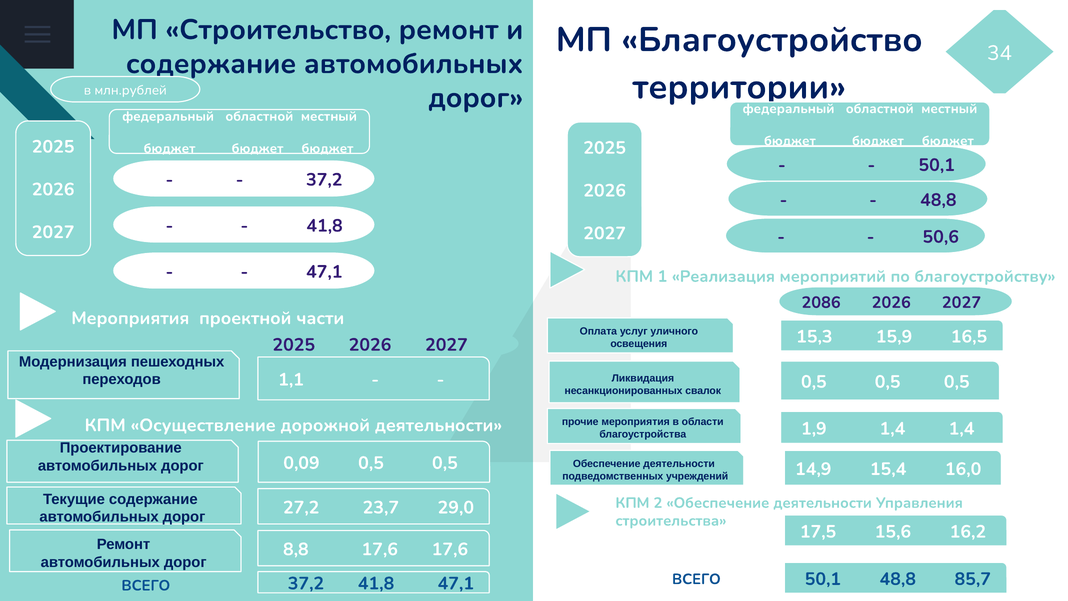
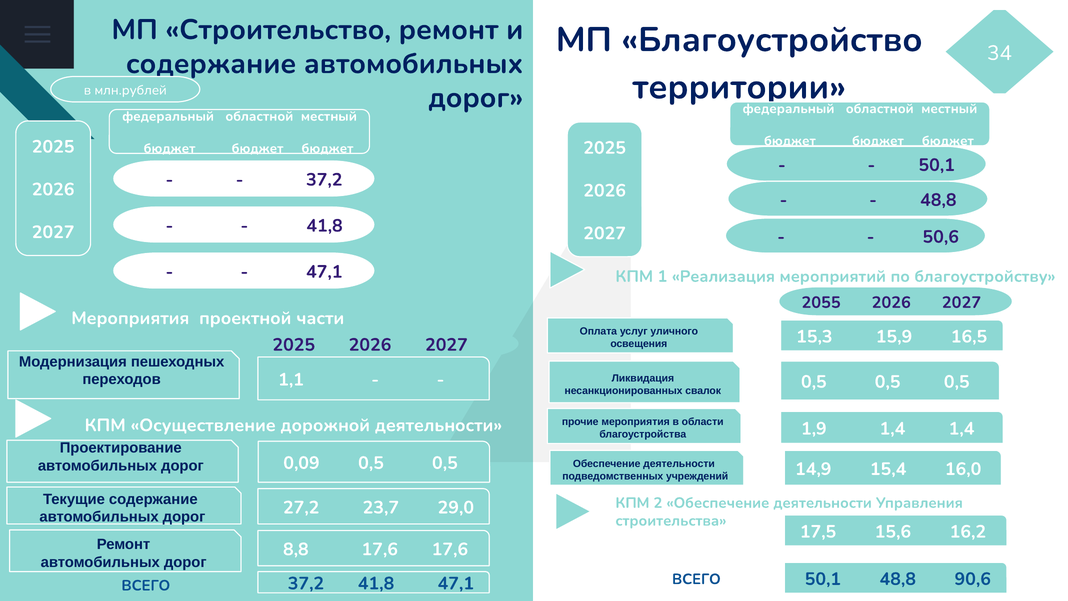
2086: 2086 -> 2055
85,7: 85,7 -> 90,6
